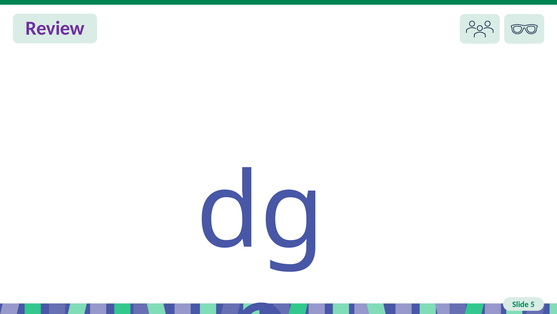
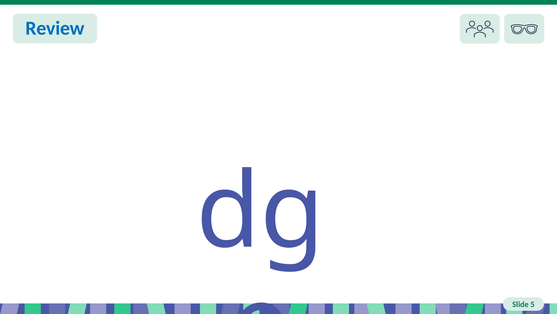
Review at (55, 28) colour: purple -> blue
